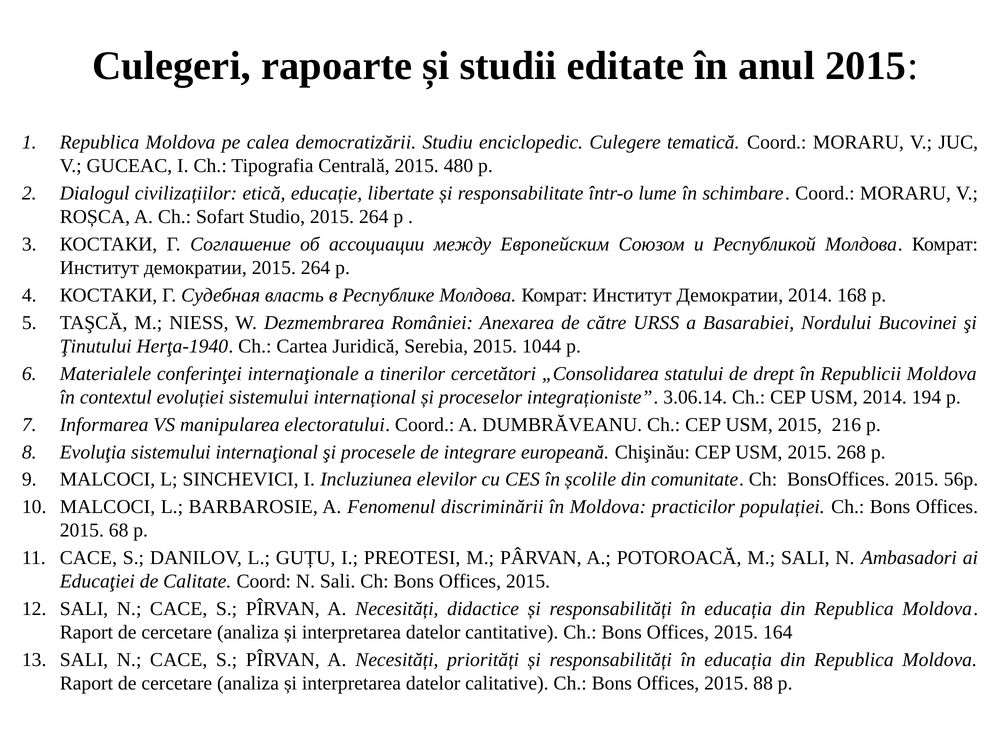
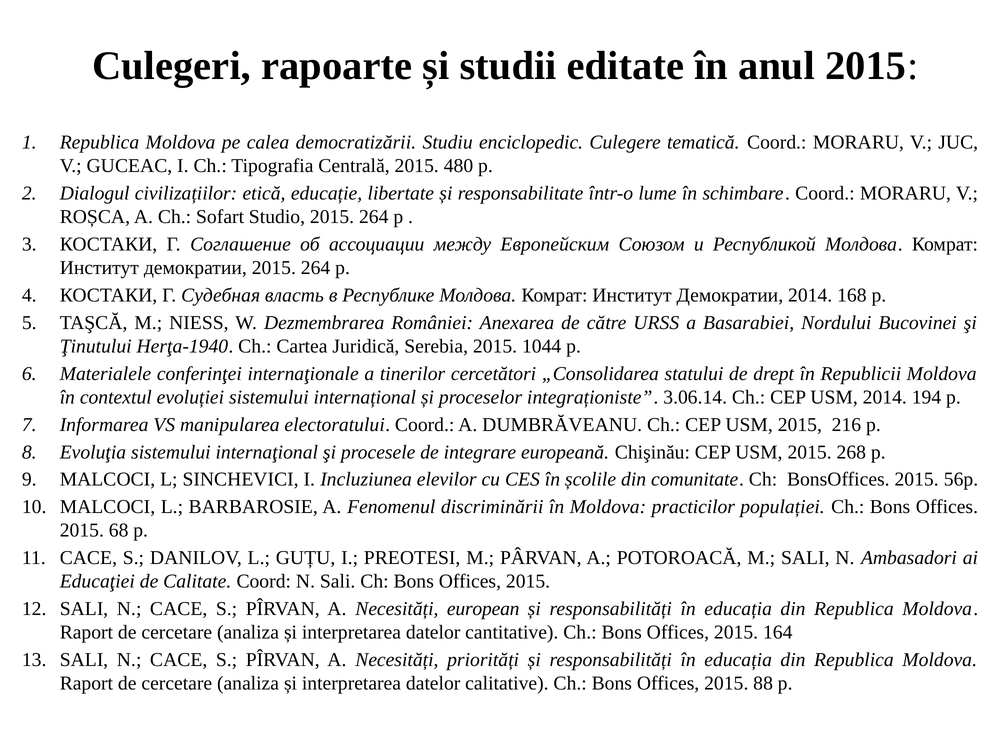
didactice: didactice -> european
